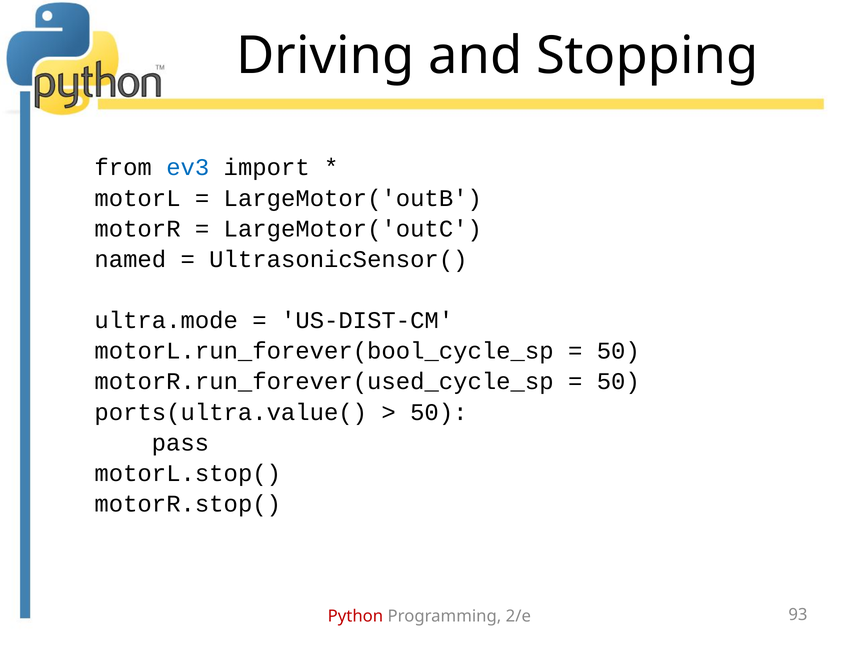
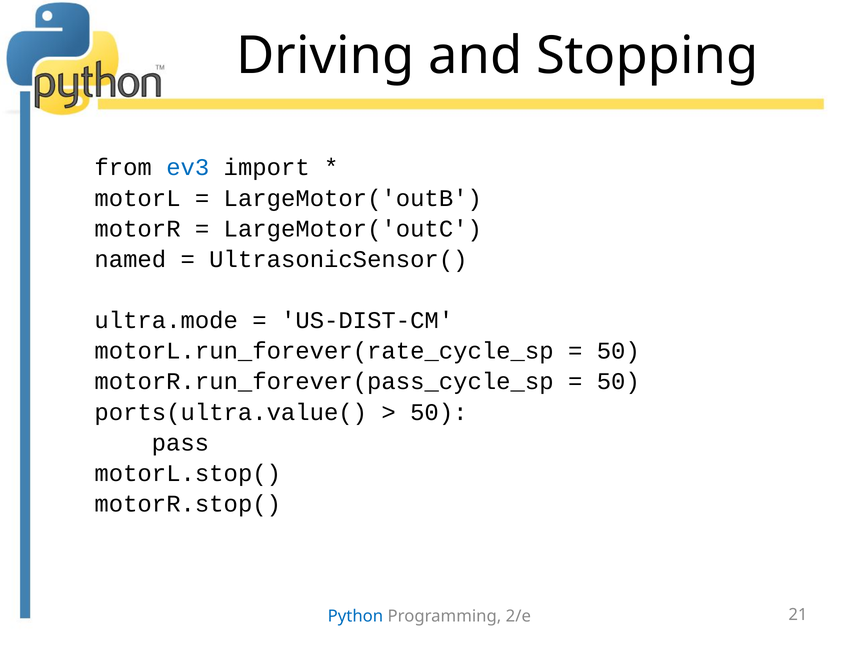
motorL.run_forever(bool_cycle_sp: motorL.run_forever(bool_cycle_sp -> motorL.run_forever(rate_cycle_sp
motorR.run_forever(used_cycle_sp: motorR.run_forever(used_cycle_sp -> motorR.run_forever(pass_cycle_sp
Python colour: red -> blue
93: 93 -> 21
